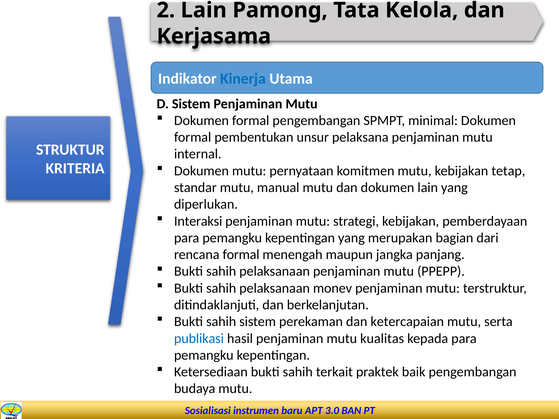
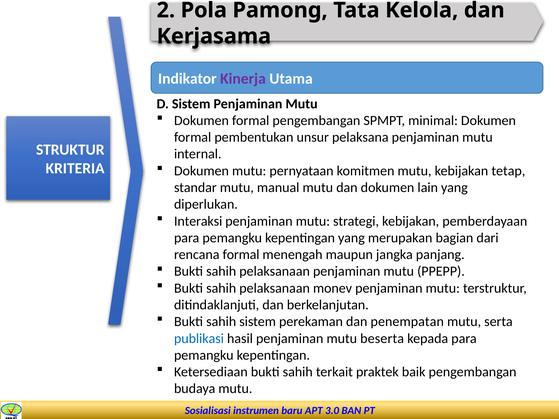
2 Lain: Lain -> Pola
Kinerja colour: blue -> purple
ketercapaian: ketercapaian -> penempatan
kualitas: kualitas -> beserta
